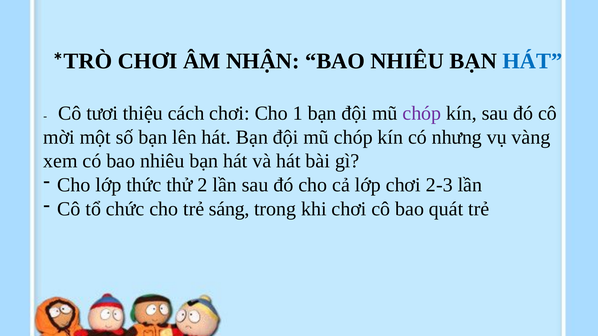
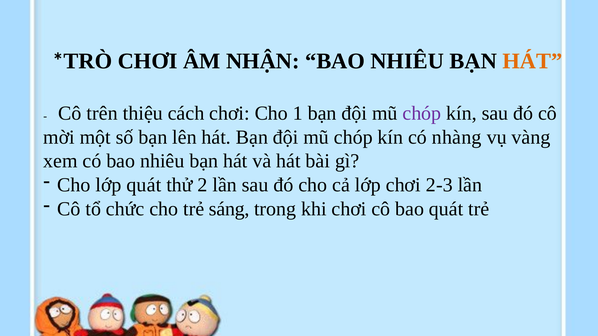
HÁT at (532, 61) colour: blue -> orange
tươi: tươi -> trên
nhưng: nhưng -> nhàng
lớp thức: thức -> quát
